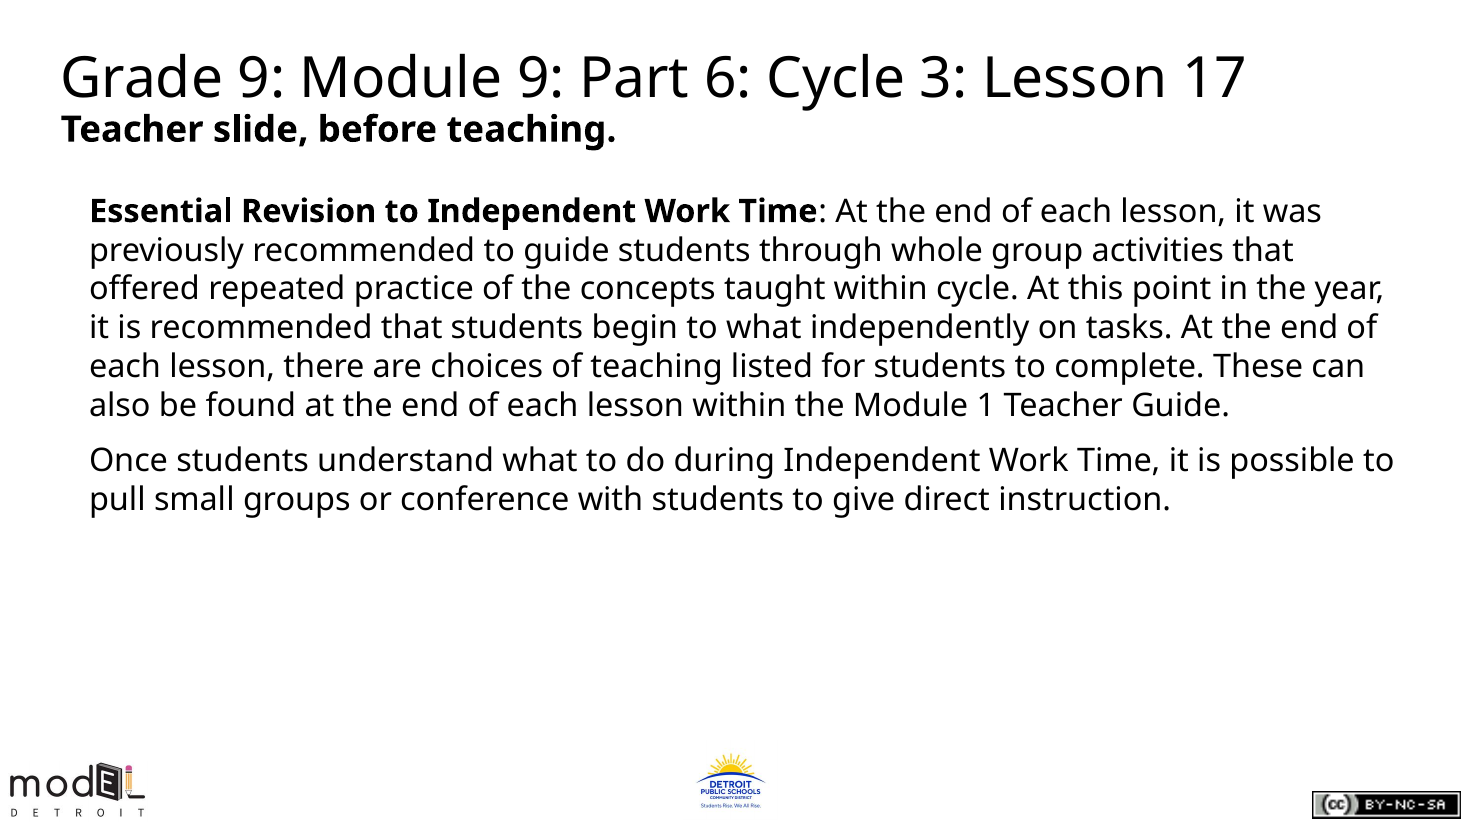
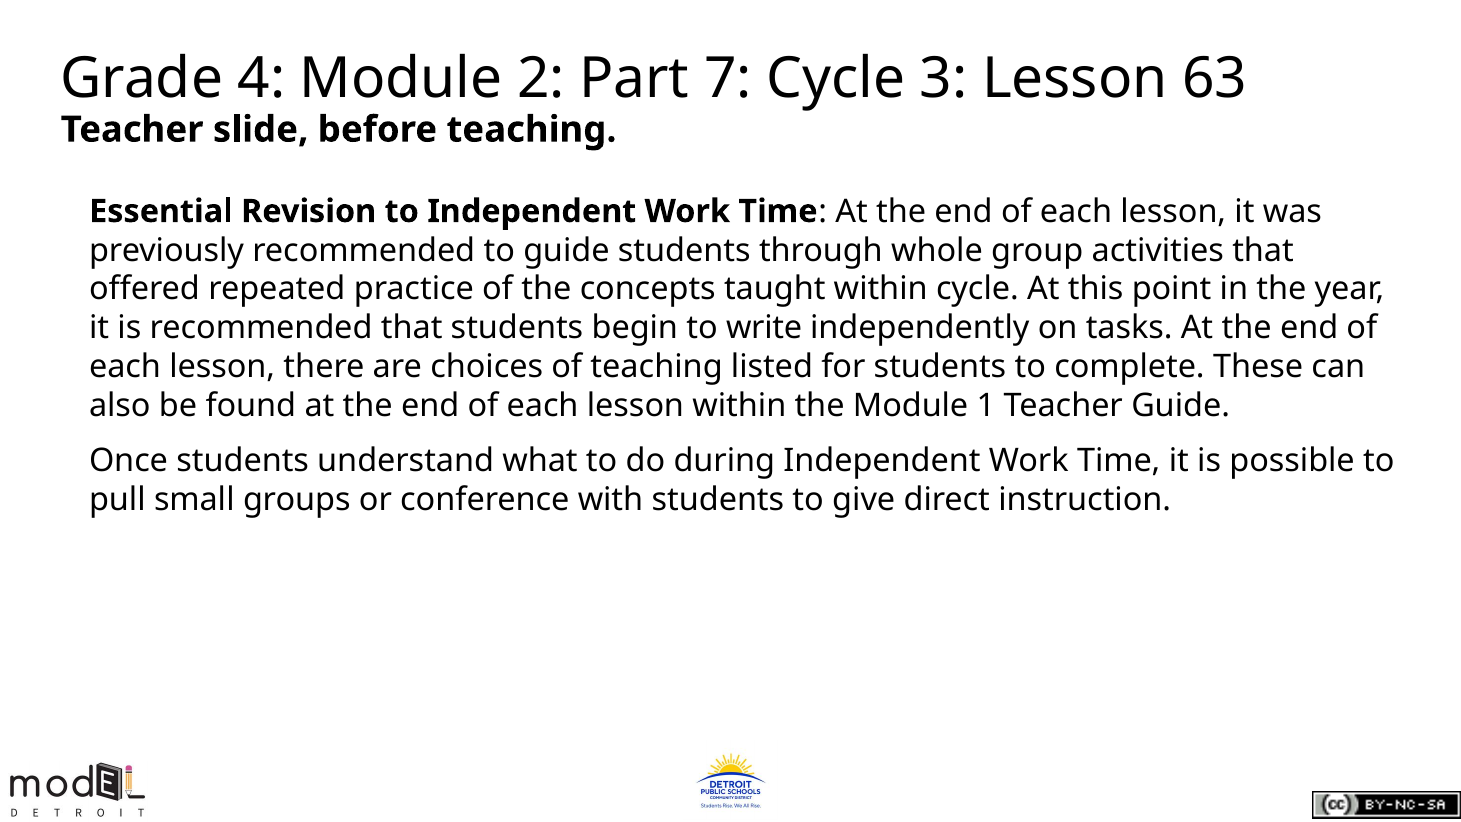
Grade 9: 9 -> 4
Module 9: 9 -> 2
6: 6 -> 7
17: 17 -> 63
to what: what -> write
